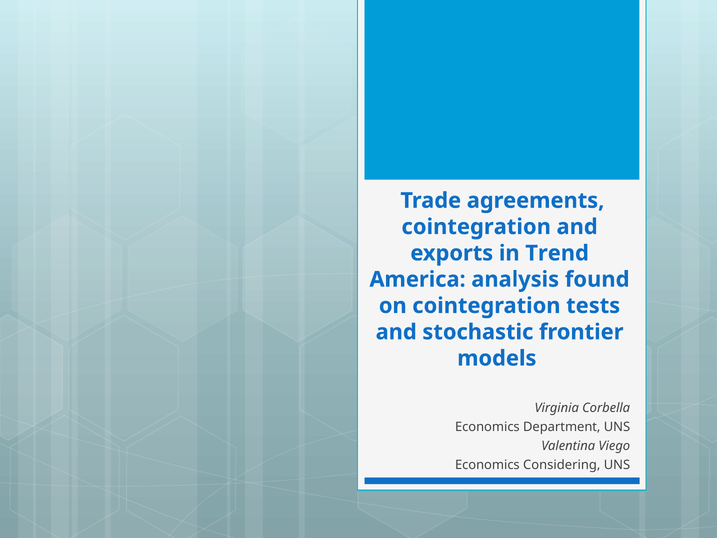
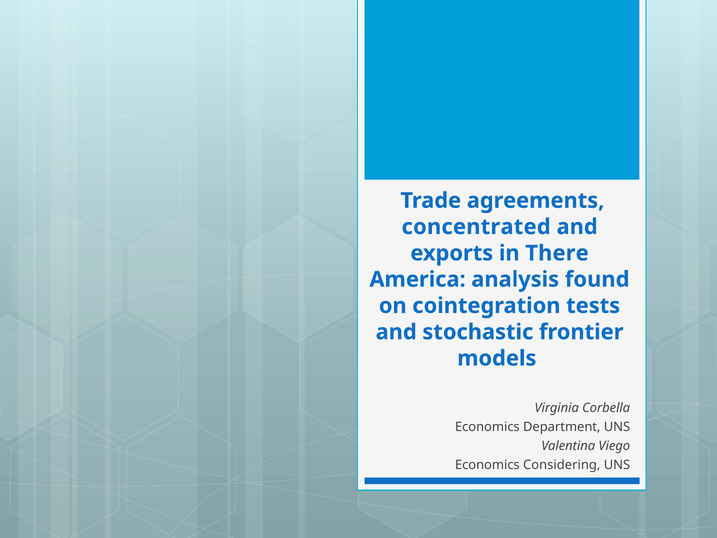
cointegration at (476, 227): cointegration -> concentrated
Trend: Trend -> There
